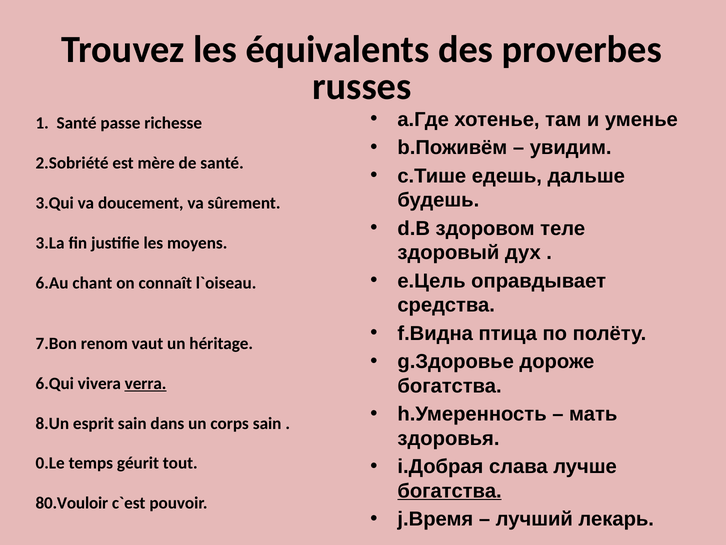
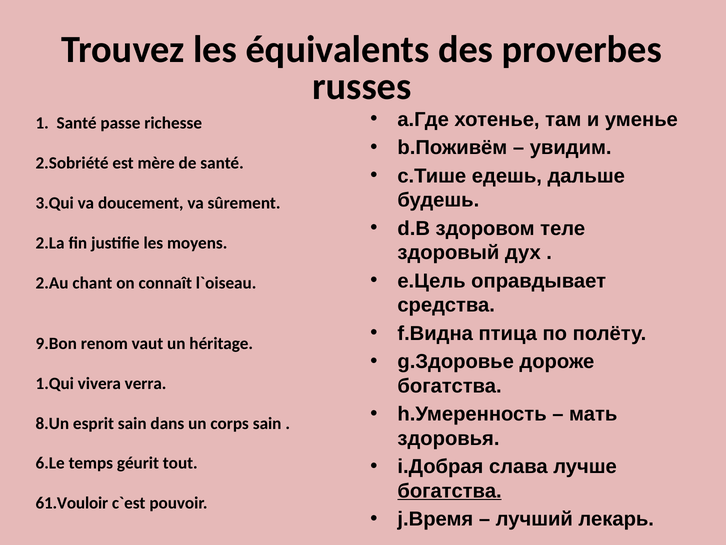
3.La: 3.La -> 2.La
6.Au: 6.Au -> 2.Au
7.Bon: 7.Bon -> 9.Bon
6.Qui: 6.Qui -> 1.Qui
verra underline: present -> none
0.Le: 0.Le -> 6.Le
80.Vouloir: 80.Vouloir -> 61.Vouloir
